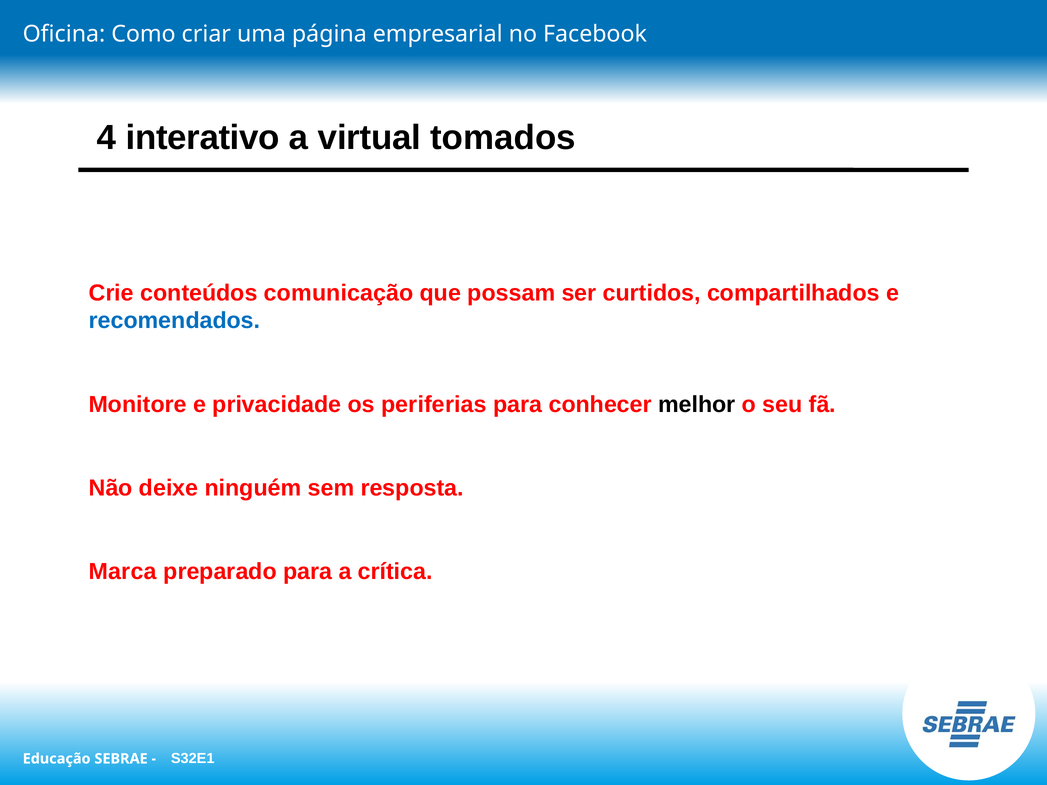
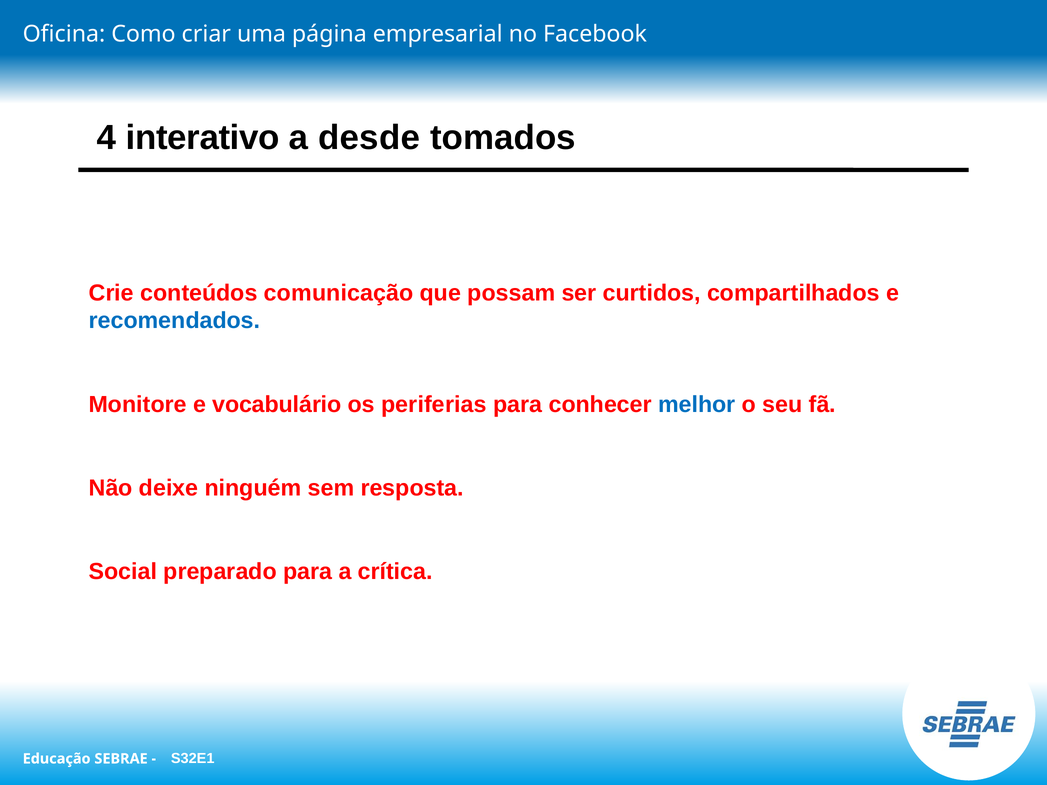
virtual: virtual -> desde
privacidade: privacidade -> vocabulário
melhor colour: black -> blue
Marca: Marca -> Social
